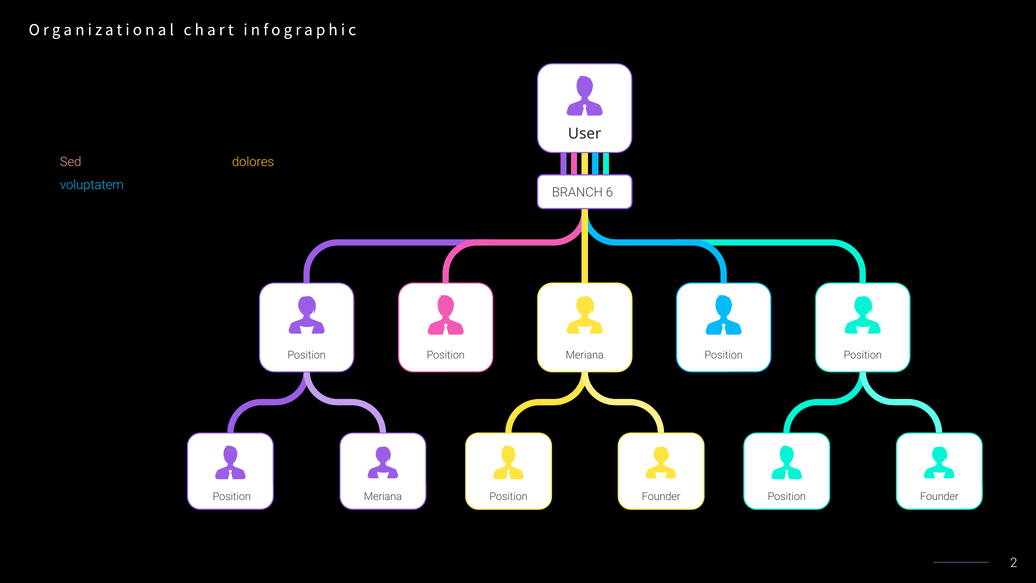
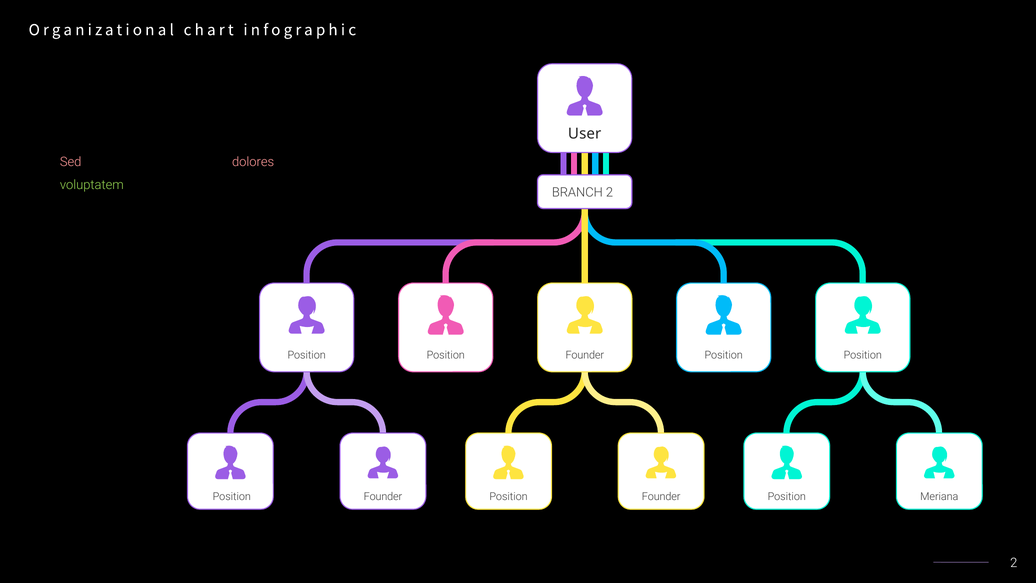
dolores colour: yellow -> pink
voluptatem colour: light blue -> light green
BRANCH 6: 6 -> 2
Meriana at (585, 355): Meriana -> Founder
Meriana at (383, 497): Meriana -> Founder
Founder at (939, 497): Founder -> Meriana
